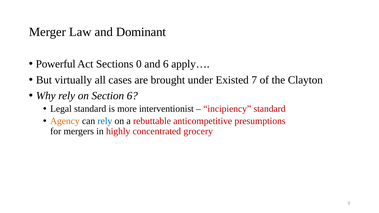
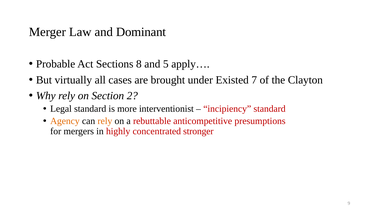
Powerful: Powerful -> Probable
0: 0 -> 8
and 6: 6 -> 5
Section 6: 6 -> 2
rely at (105, 121) colour: blue -> orange
grocery: grocery -> stronger
